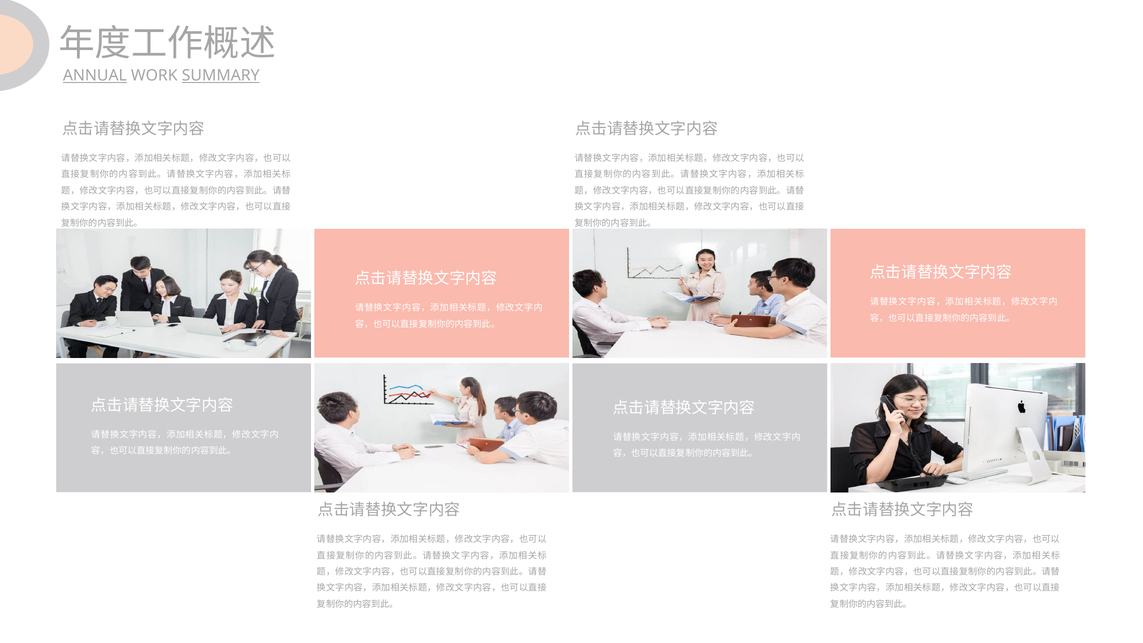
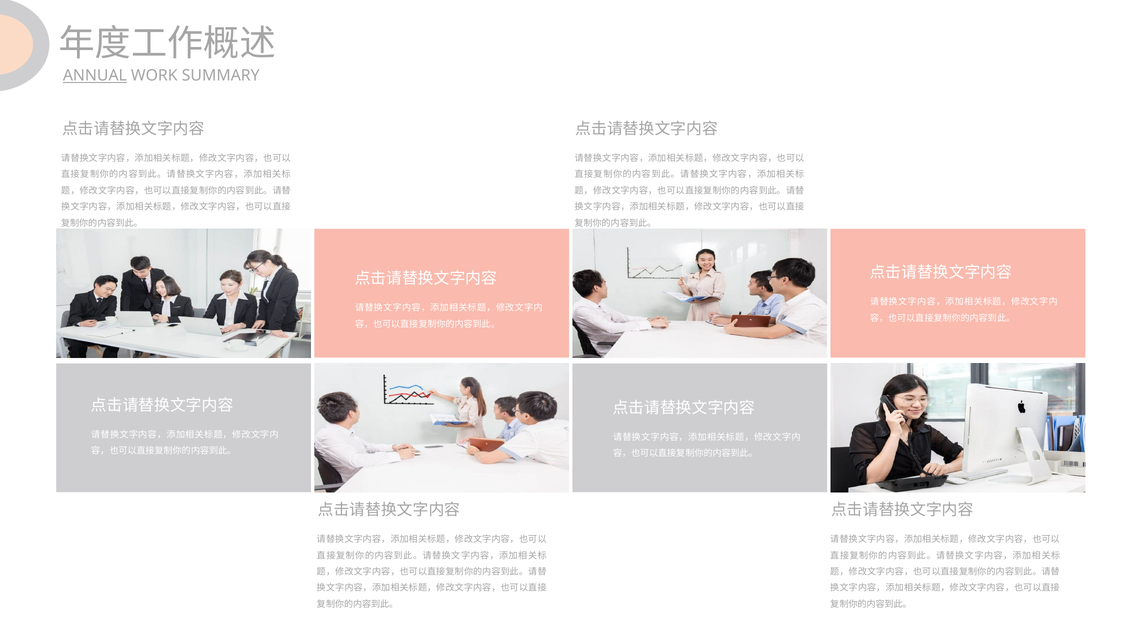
SUMMARY underline: present -> none
